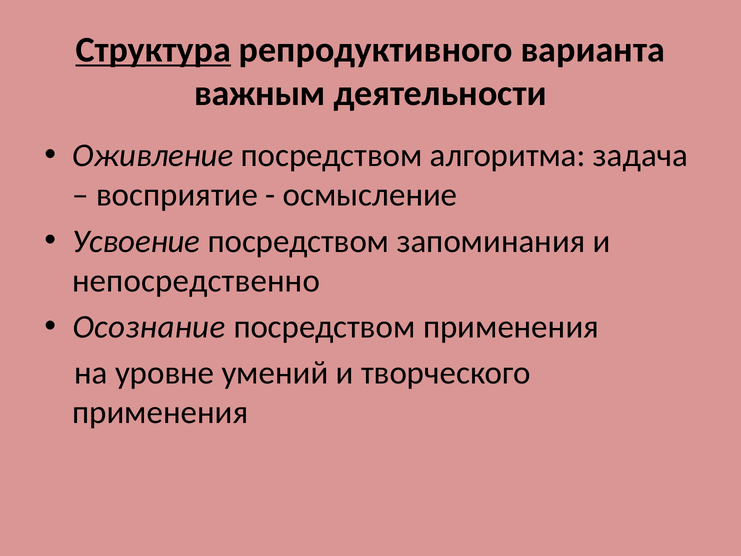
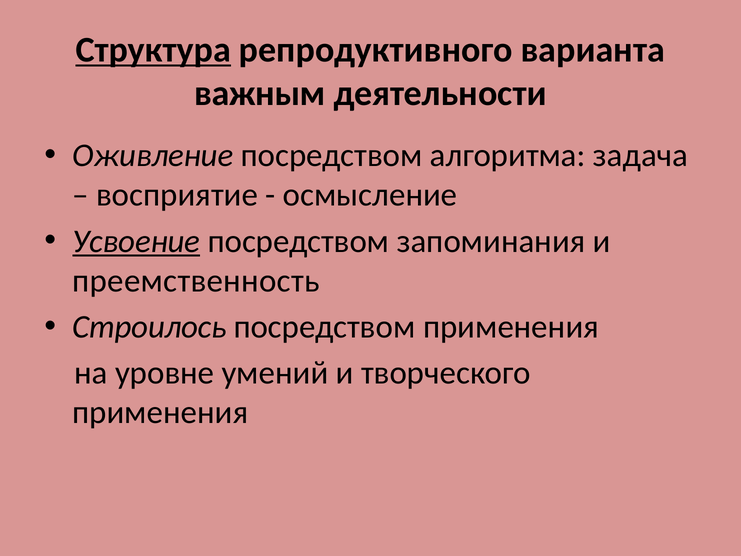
Усвоение underline: none -> present
непосредственно: непосредственно -> преемственность
Осознание: Осознание -> Строилось
